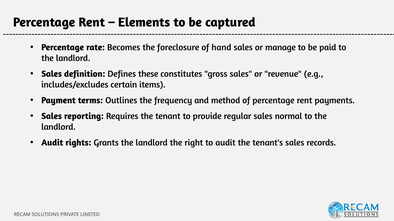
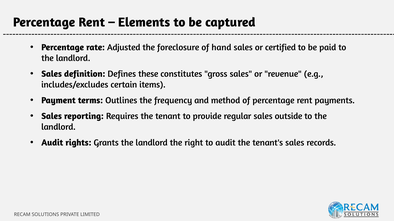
Becomes: Becomes -> Adjusted
manage: manage -> certified
normal: normal -> outside
